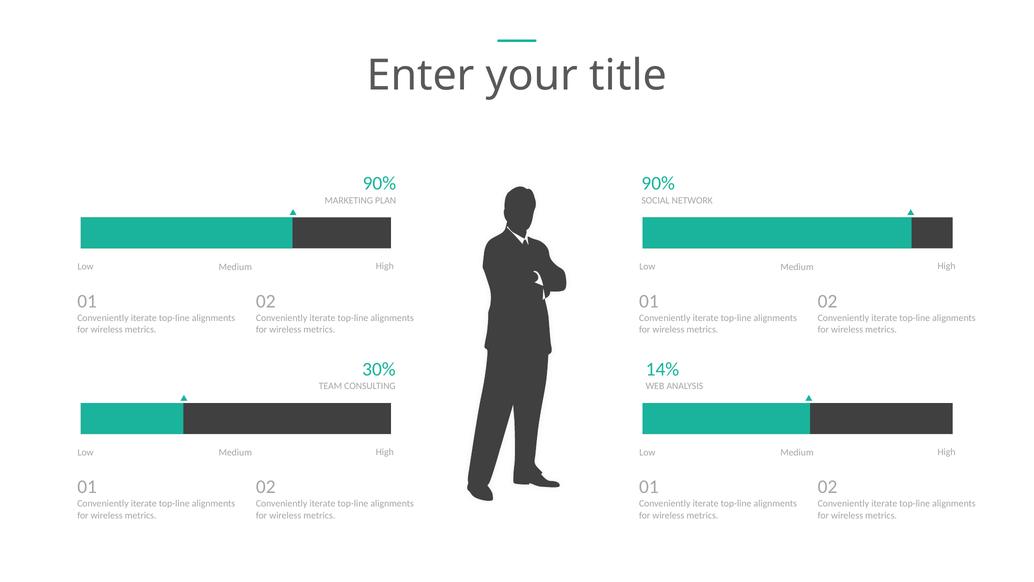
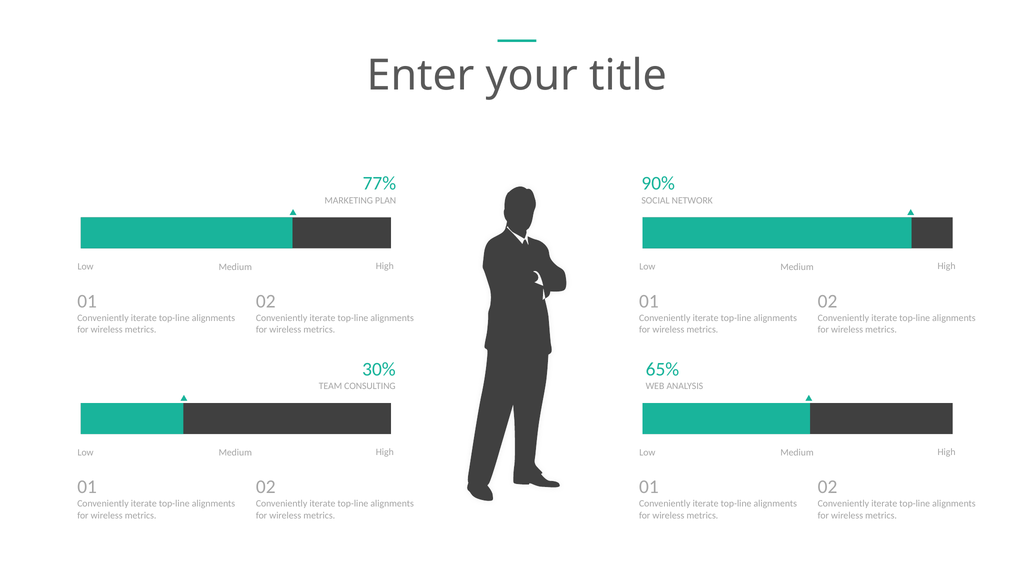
90% at (379, 183): 90% -> 77%
14%: 14% -> 65%
